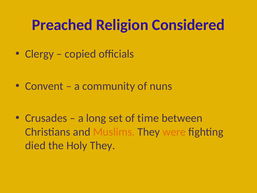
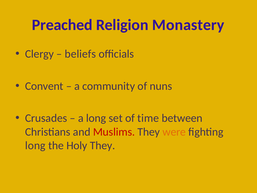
Considered: Considered -> Monastery
copied: copied -> beliefs
Muslims colour: orange -> red
died at (35, 145): died -> long
